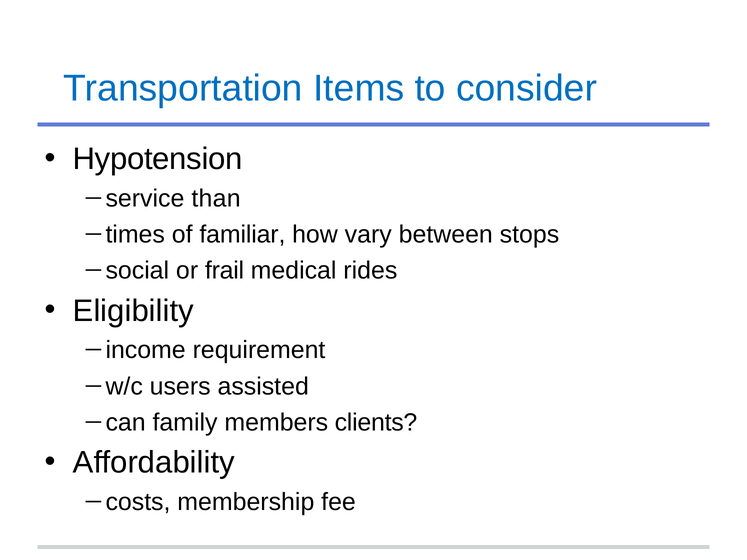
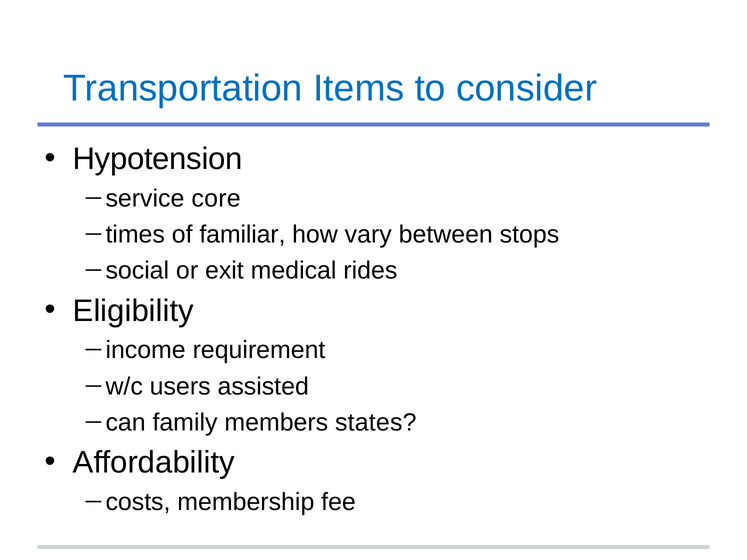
than: than -> core
frail: frail -> exit
clients: clients -> states
